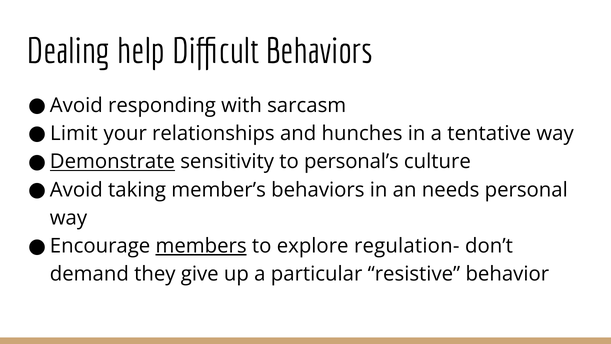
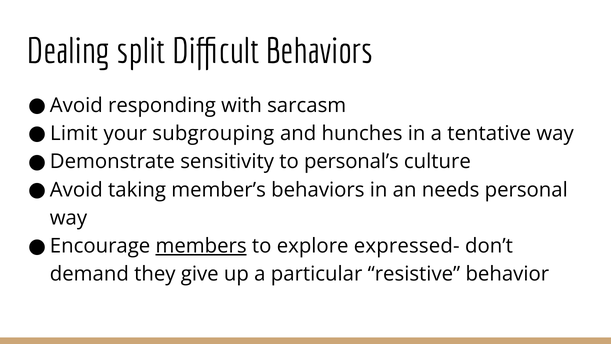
help: help -> split
relationships: relationships -> subgrouping
Demonstrate underline: present -> none
regulation-: regulation- -> expressed-
